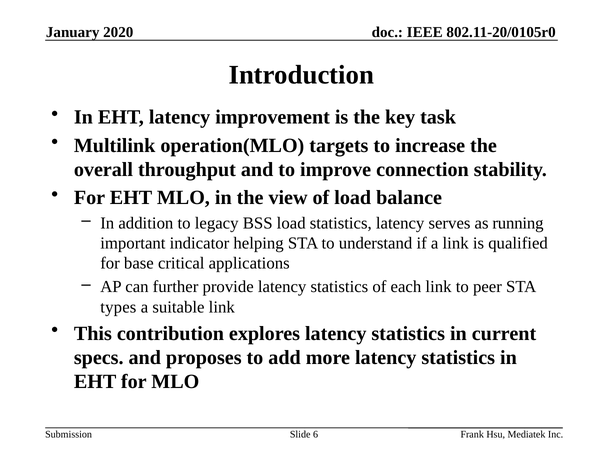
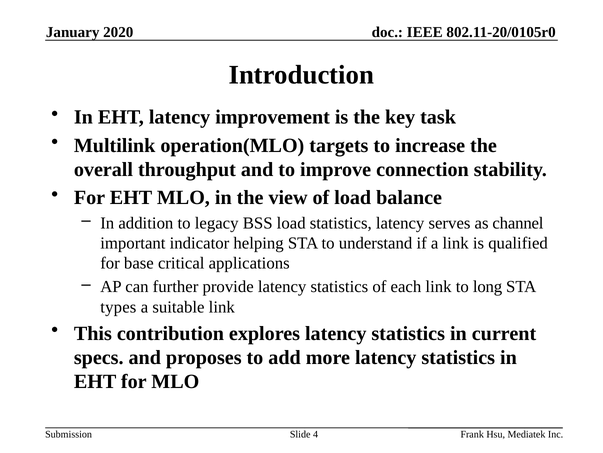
running: running -> channel
peer: peer -> long
6: 6 -> 4
